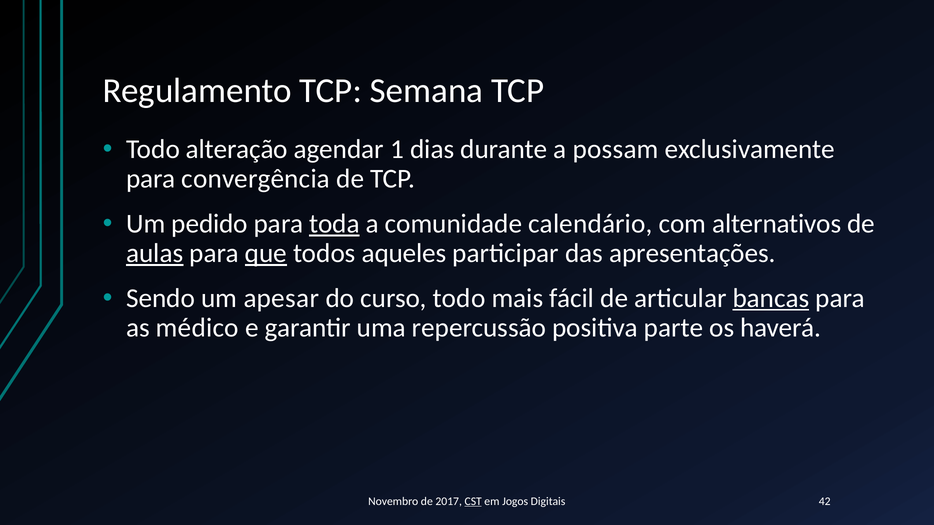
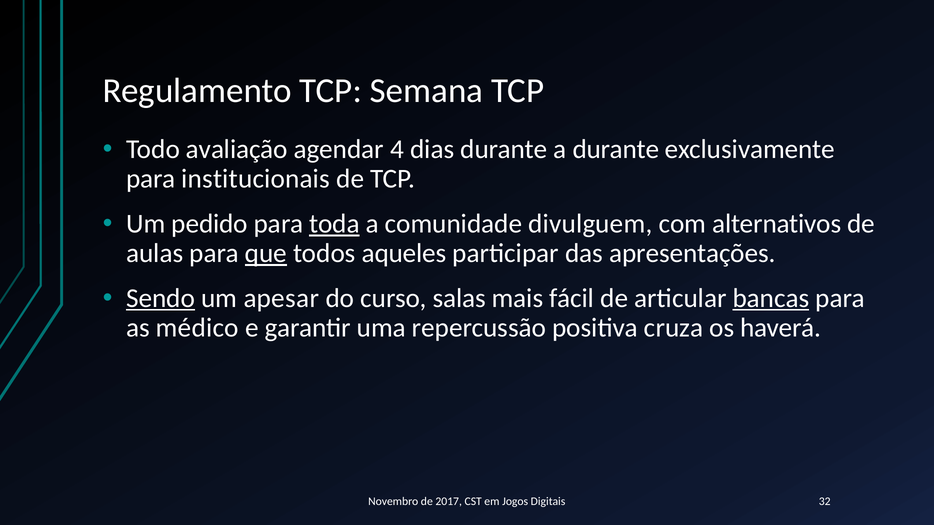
alteração: alteração -> avaliação
1: 1 -> 4
a possam: possam -> durante
convergência: convergência -> institucionais
calendário: calendário -> divulguem
aulas underline: present -> none
Sendo underline: none -> present
curso todo: todo -> salas
parte: parte -> cruza
CST underline: present -> none
42: 42 -> 32
